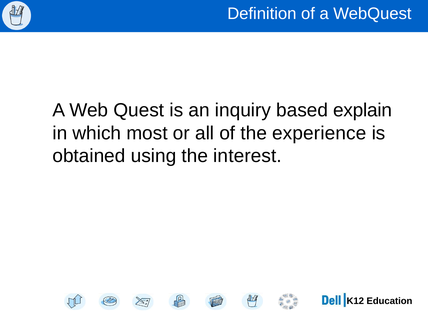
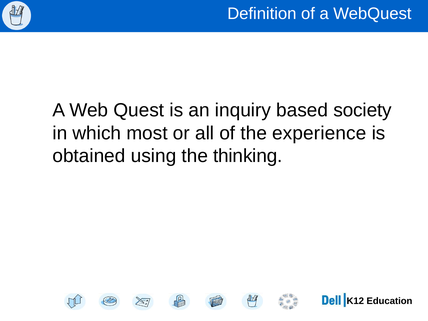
explain: explain -> society
interest: interest -> thinking
